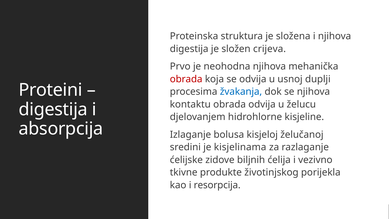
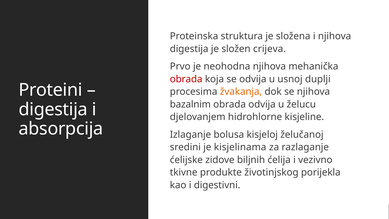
žvakanja colour: blue -> orange
kontaktu: kontaktu -> bazalnim
resorpcija: resorpcija -> digestivni
